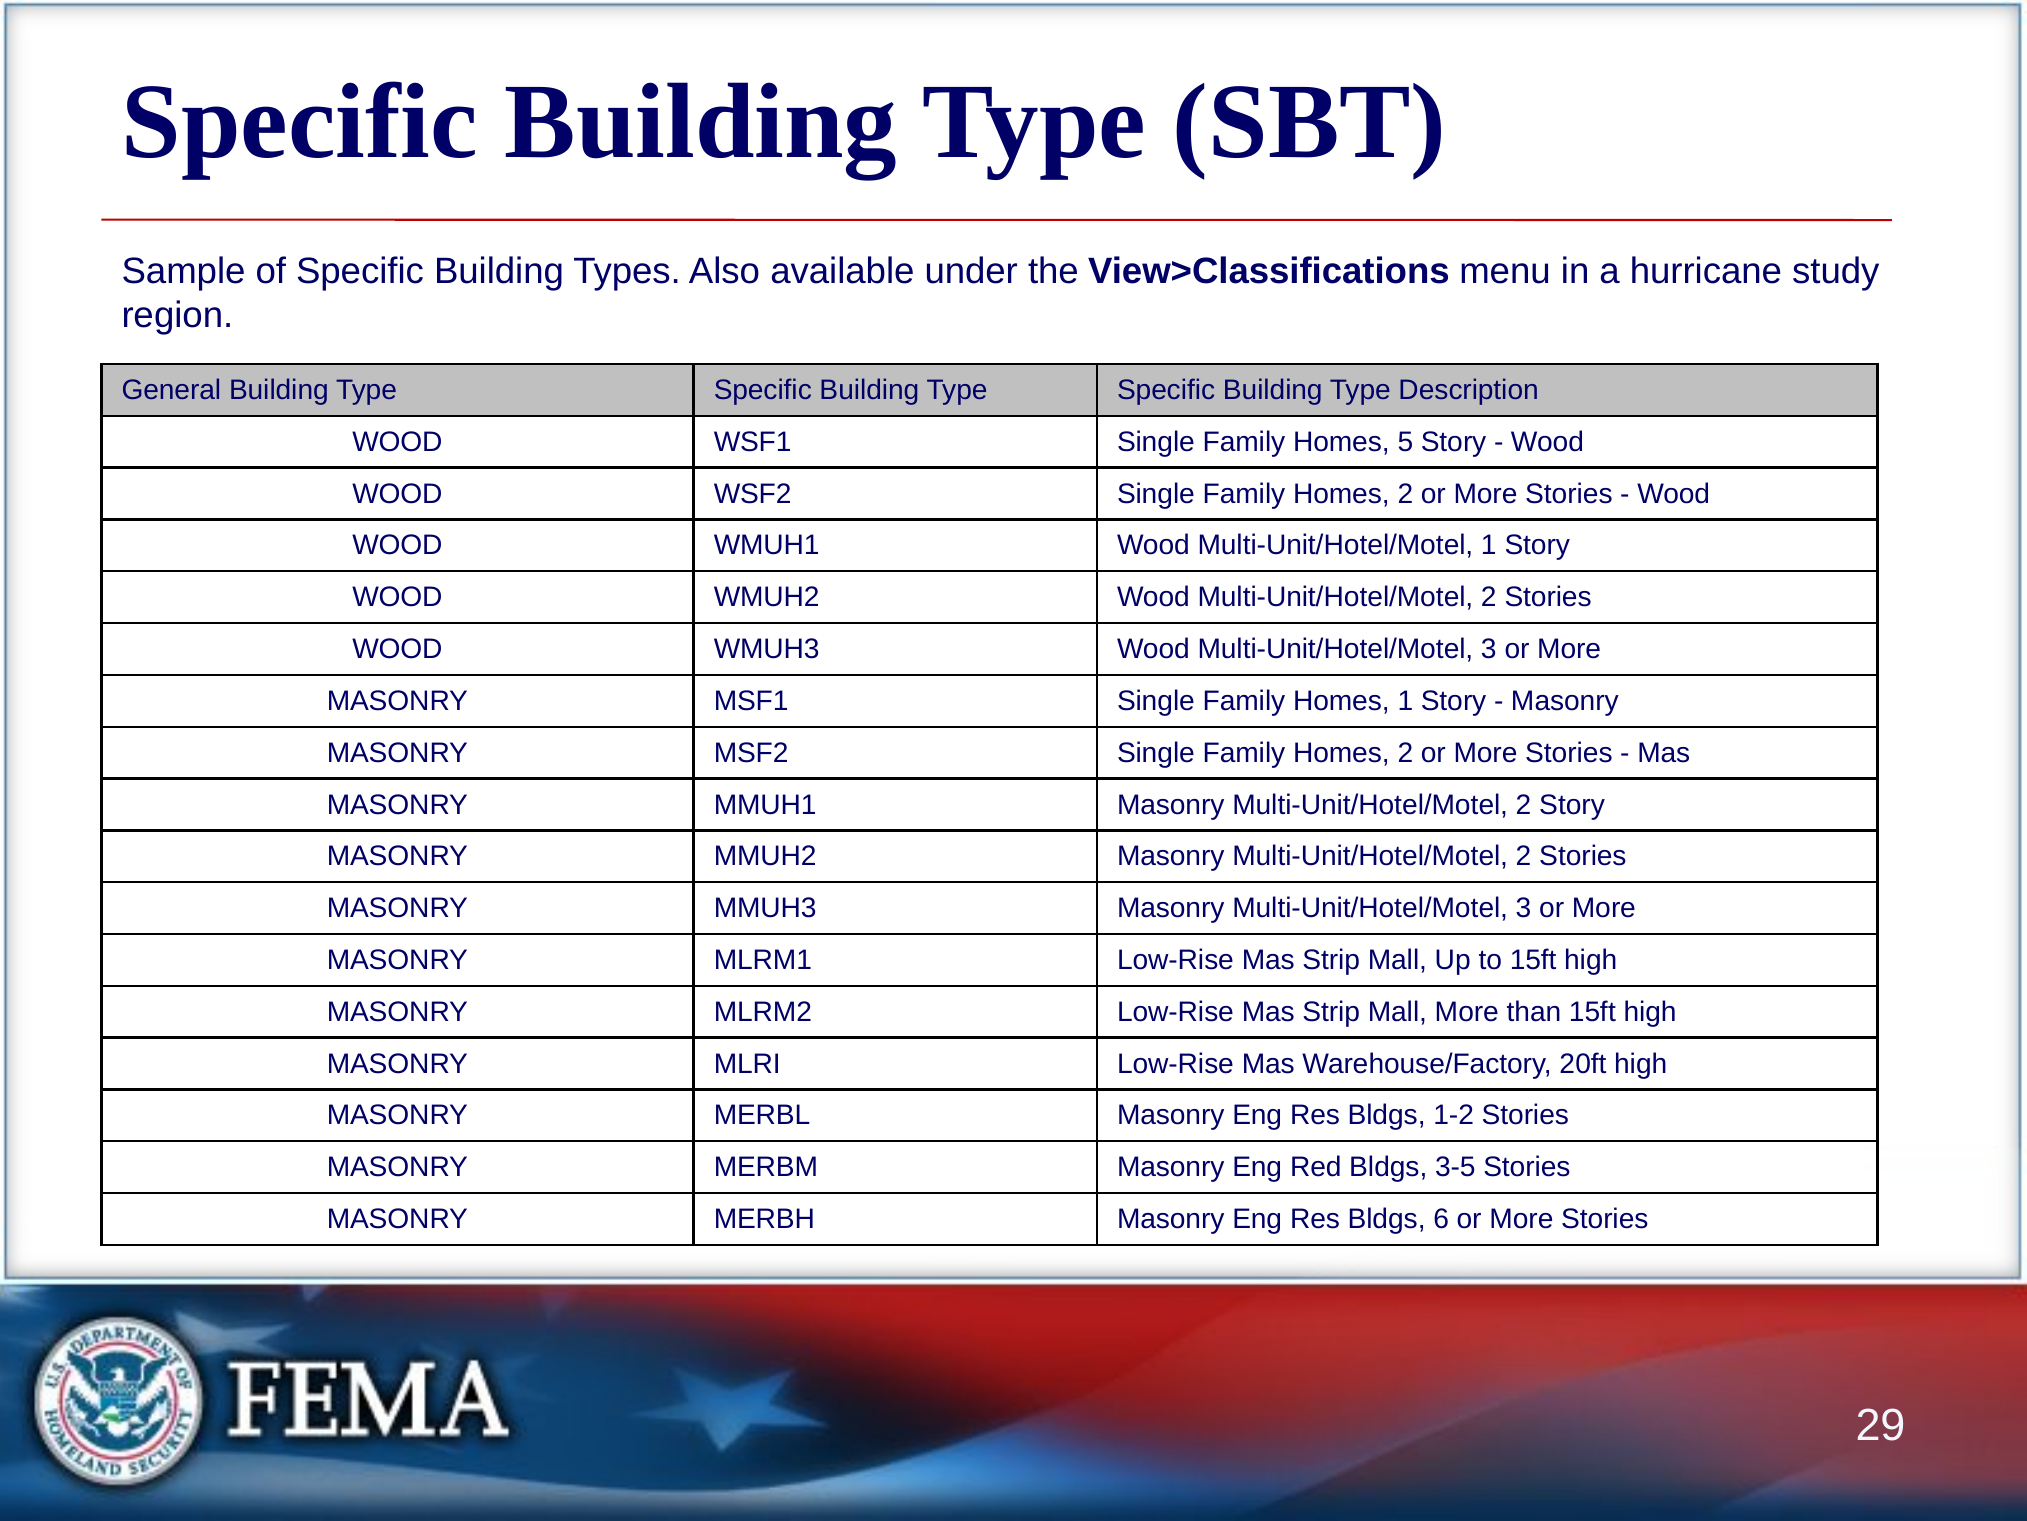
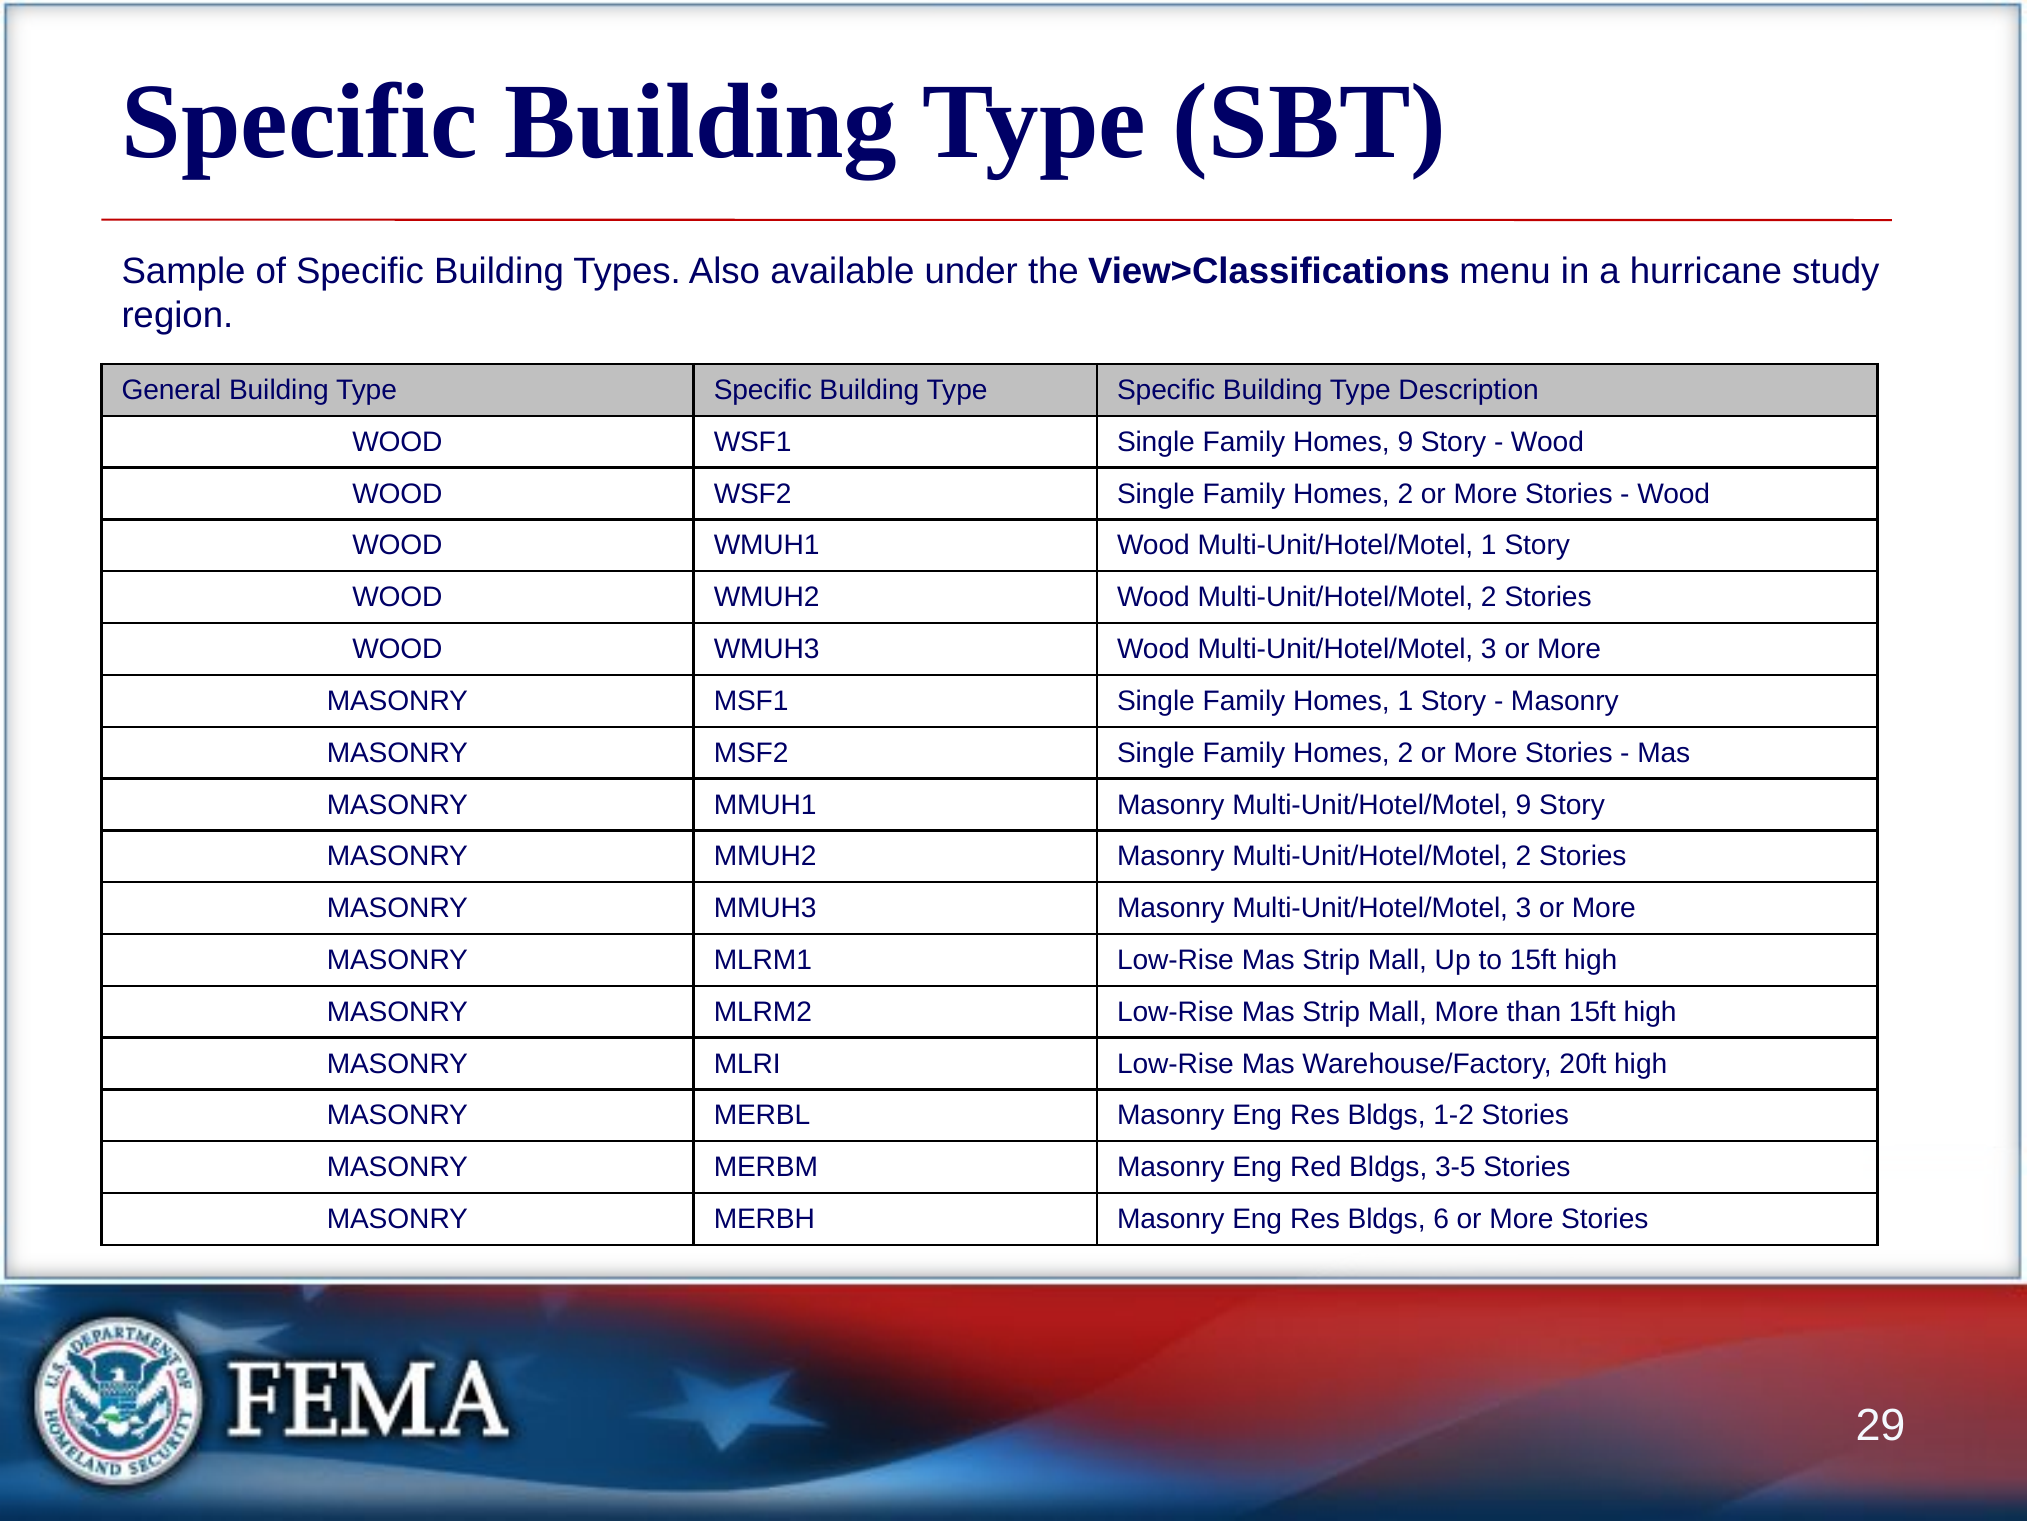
Homes 5: 5 -> 9
MMUH1 Masonry Multi-Unit/Hotel/Motel 2: 2 -> 9
